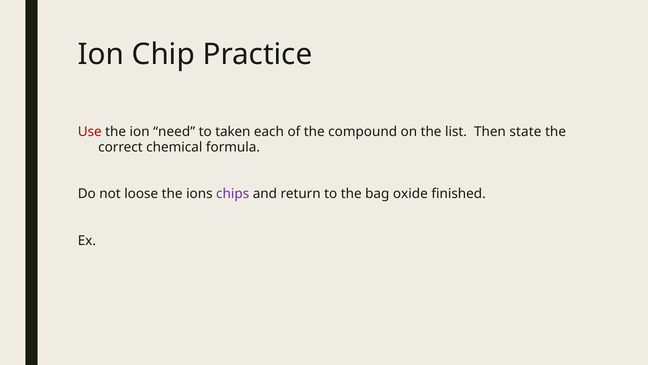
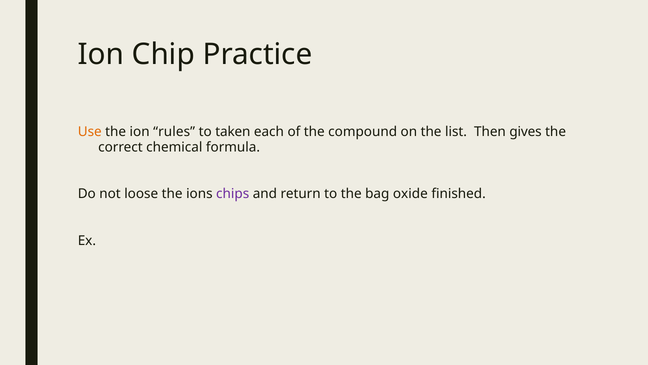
Use colour: red -> orange
need: need -> rules
state: state -> gives
